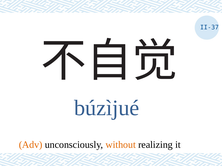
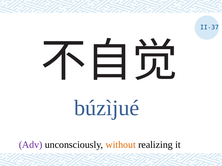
Adv colour: orange -> purple
